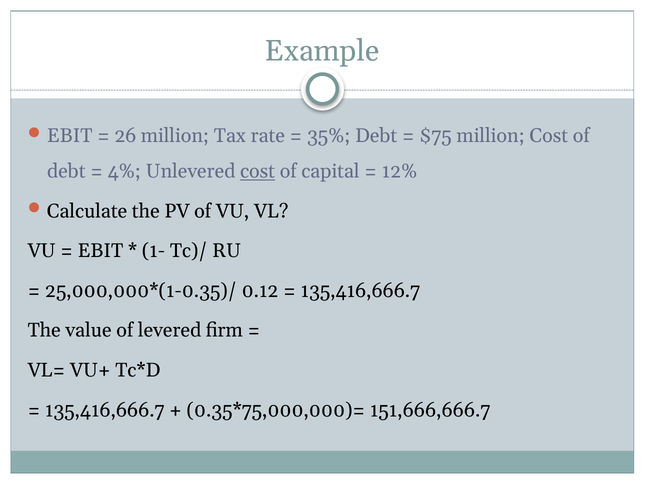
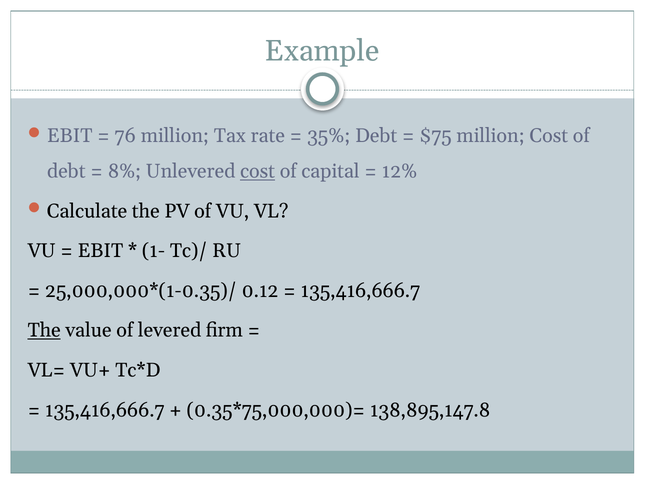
26: 26 -> 76
4%: 4% -> 8%
The at (44, 330) underline: none -> present
151,666,666.7: 151,666,666.7 -> 138,895,147.8
